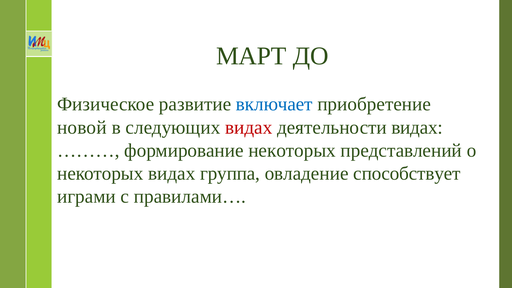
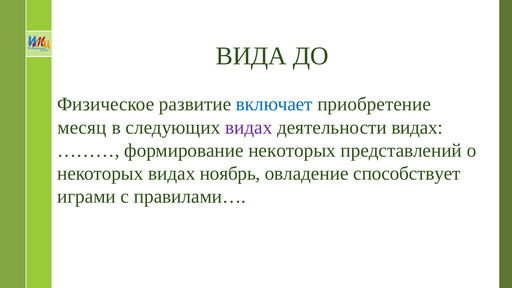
МАРТ: МАРТ -> ВИДА
новой: новой -> месяц
видах at (249, 127) colour: red -> purple
группа: группа -> ноябрь
